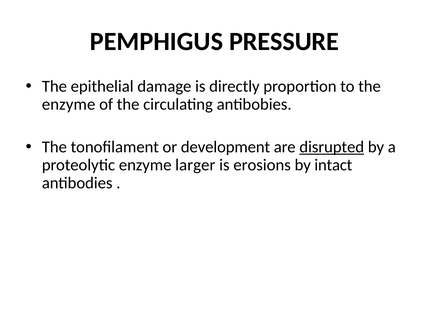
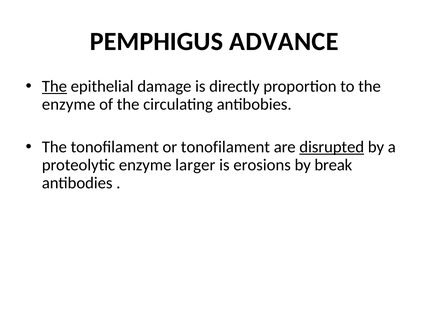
PRESSURE: PRESSURE -> ADVANCE
The at (54, 86) underline: none -> present
or development: development -> tonofilament
intact: intact -> break
